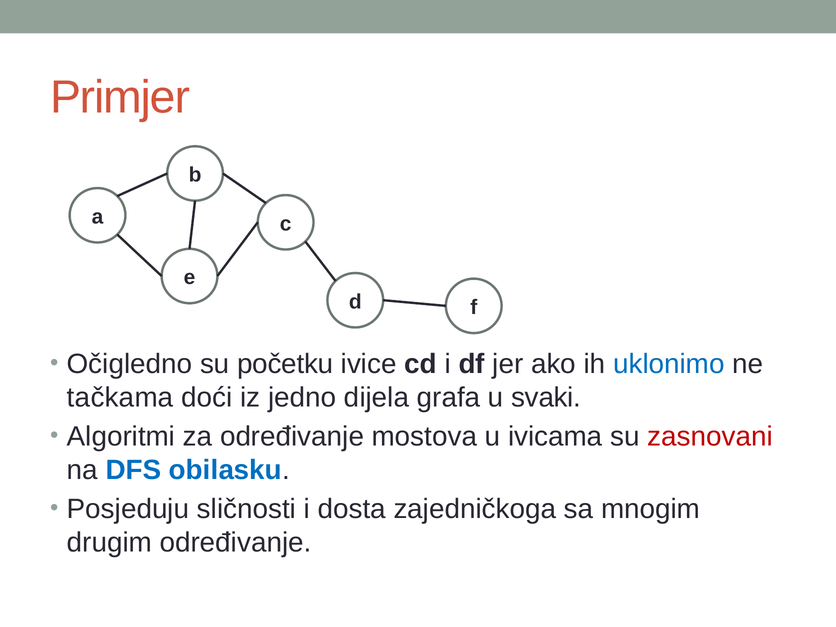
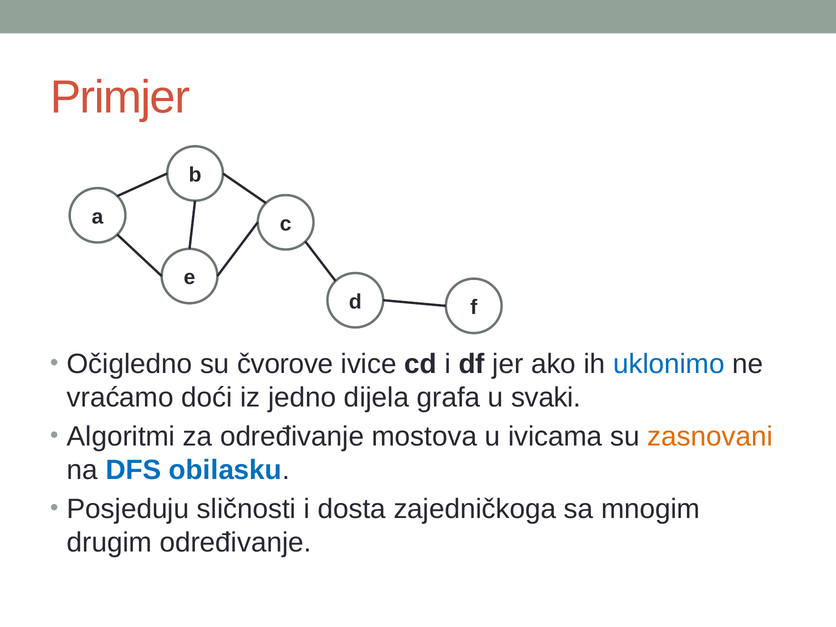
početku: početku -> čvorove
tačkama: tačkama -> vraćamo
zasnovani colour: red -> orange
